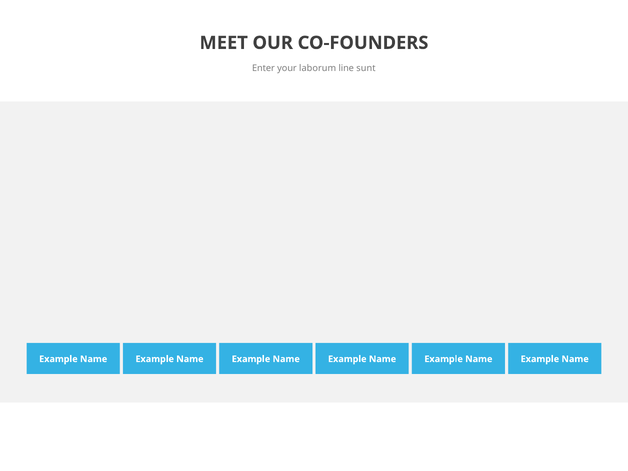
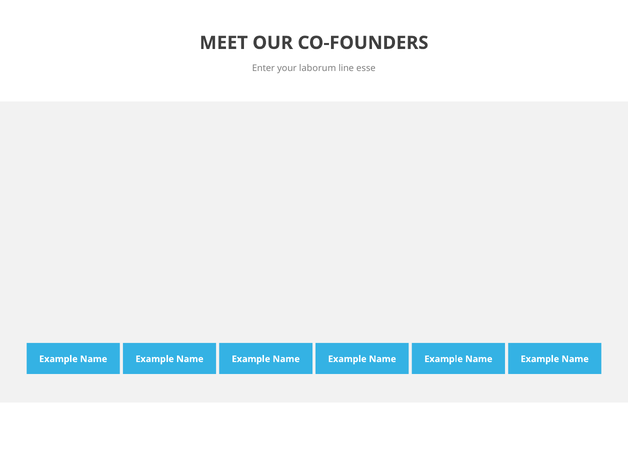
sunt: sunt -> esse
